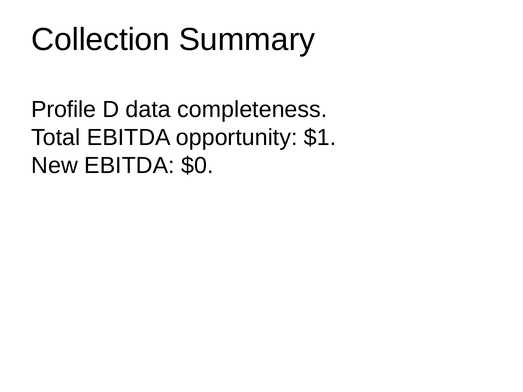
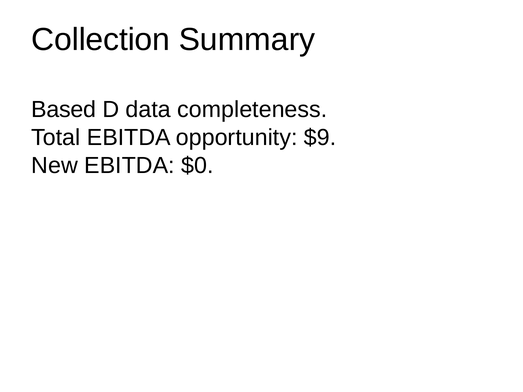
Profile: Profile -> Based
$1: $1 -> $9
